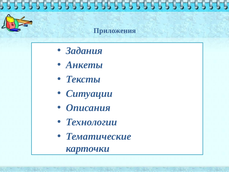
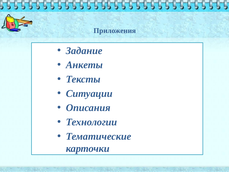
Задания: Задания -> Задание
